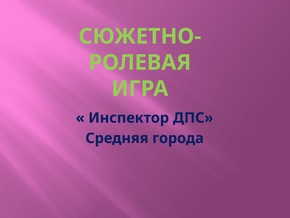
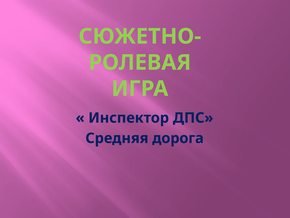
города: города -> дорога
